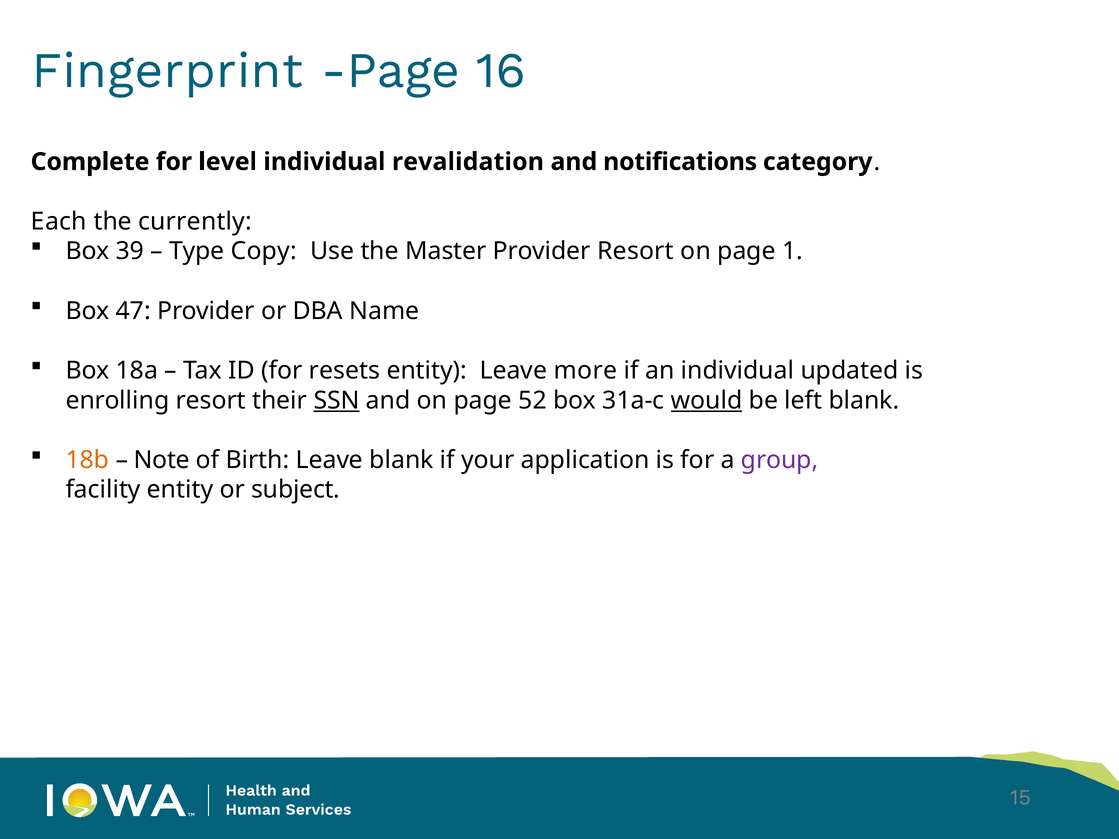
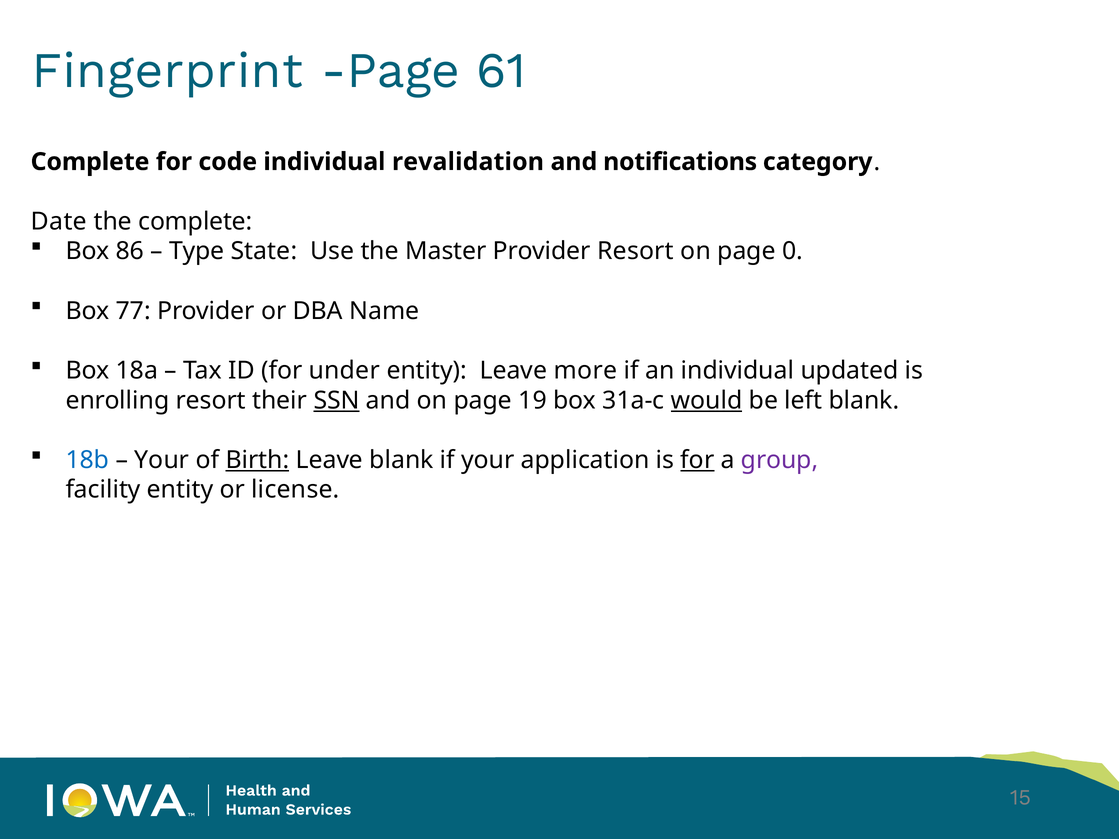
16: 16 -> 61
level: level -> code
Each: Each -> Date
the currently: currently -> complete
39: 39 -> 86
Copy: Copy -> State
1: 1 -> 0
47: 47 -> 77
resets: resets -> under
52: 52 -> 19
18b colour: orange -> blue
Note at (162, 460): Note -> Your
Birth underline: none -> present
for at (697, 460) underline: none -> present
subject: subject -> license
